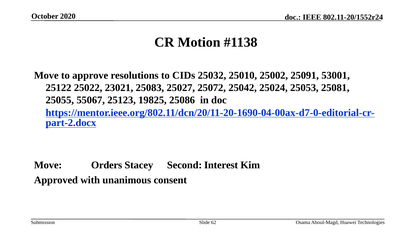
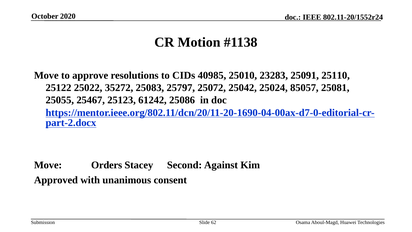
25032: 25032 -> 40985
25002: 25002 -> 23283
53001: 53001 -> 25110
23021: 23021 -> 35272
25027: 25027 -> 25797
25053: 25053 -> 85057
55067: 55067 -> 25467
19825: 19825 -> 61242
Interest: Interest -> Against
